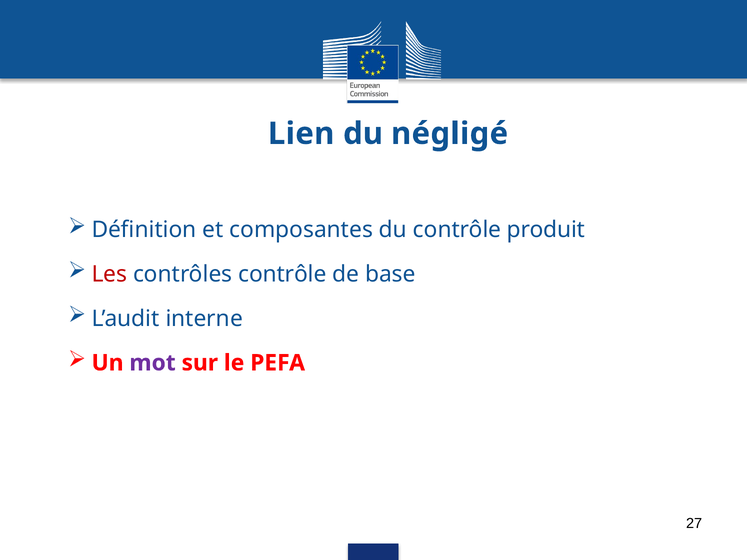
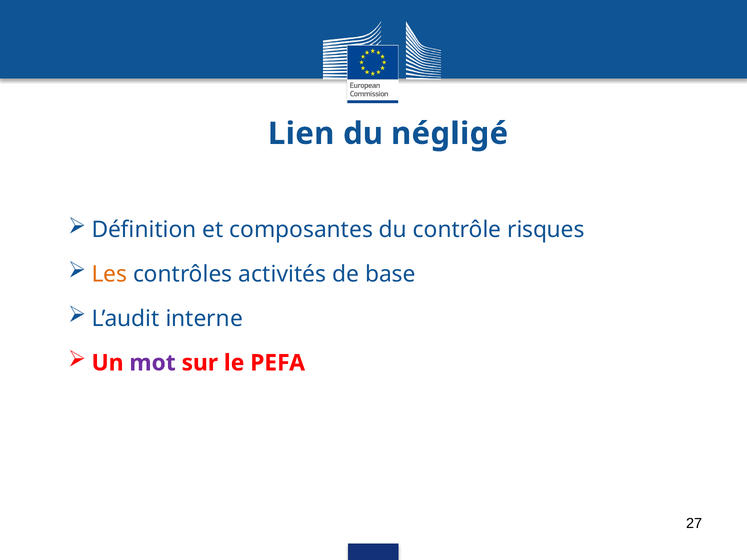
produit: produit -> risques
Les colour: red -> orange
contrôles contrôle: contrôle -> activités
